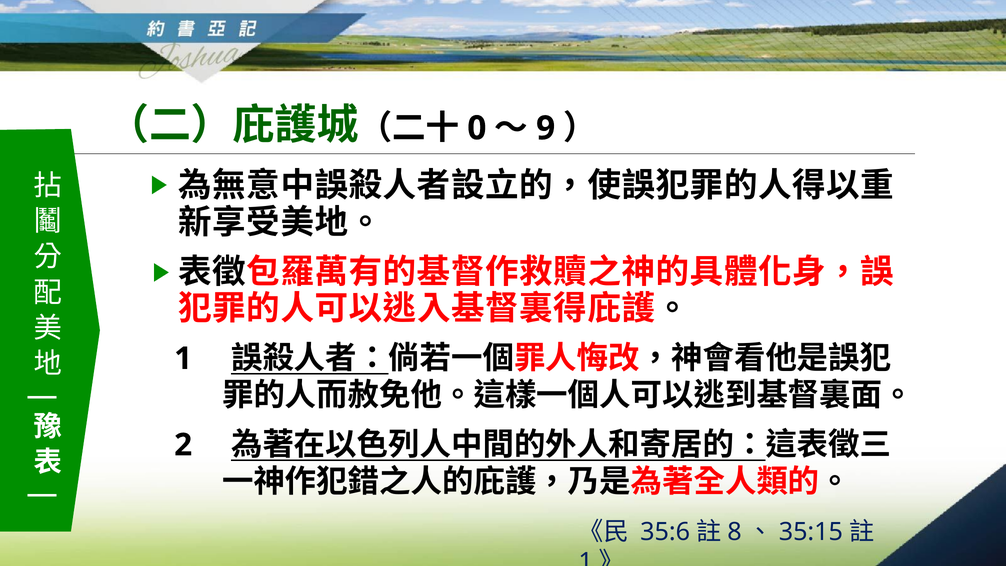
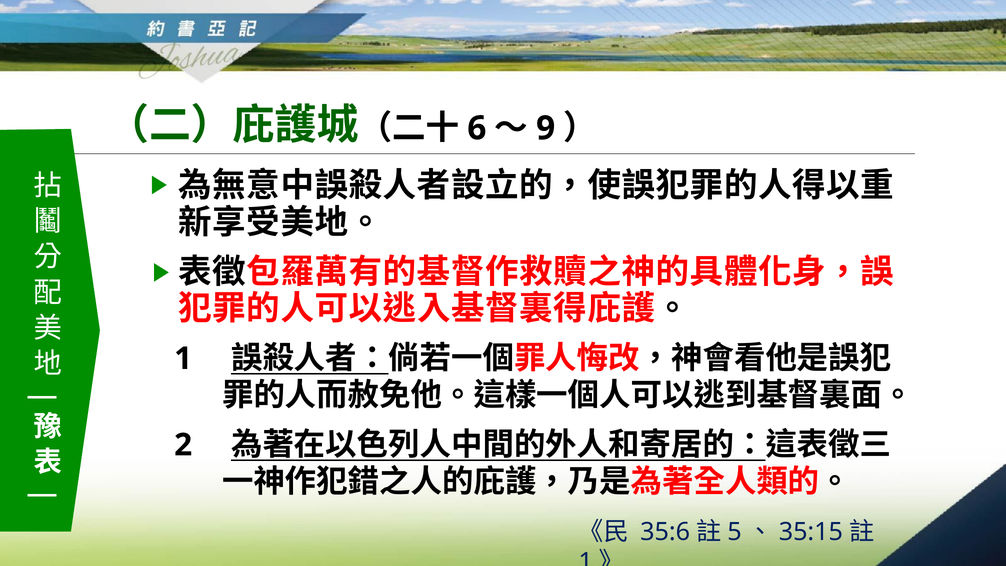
0: 0 -> 6
8: 8 -> 5
